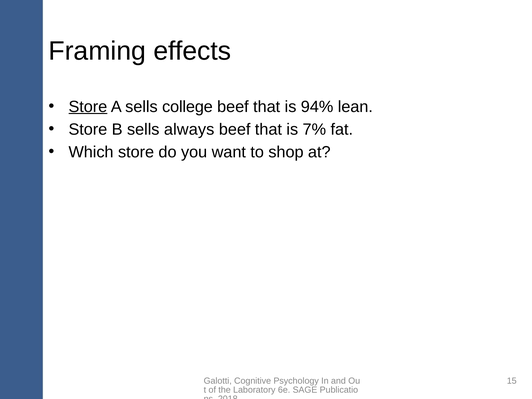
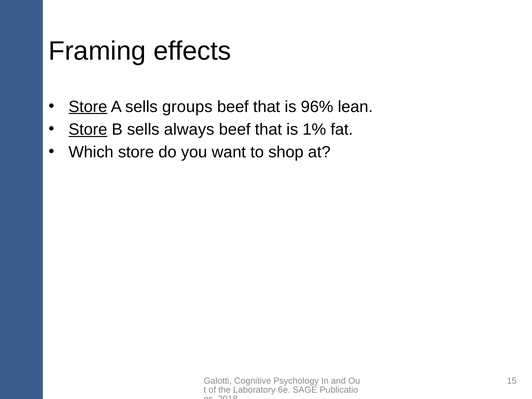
college: college -> groups
94%: 94% -> 96%
Store at (88, 129) underline: none -> present
7%: 7% -> 1%
